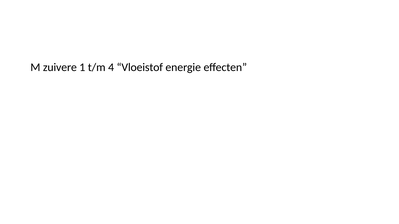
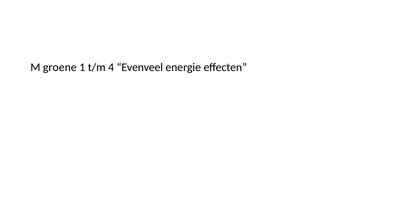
zuivere: zuivere -> groene
Vloeistof: Vloeistof -> Evenveel
